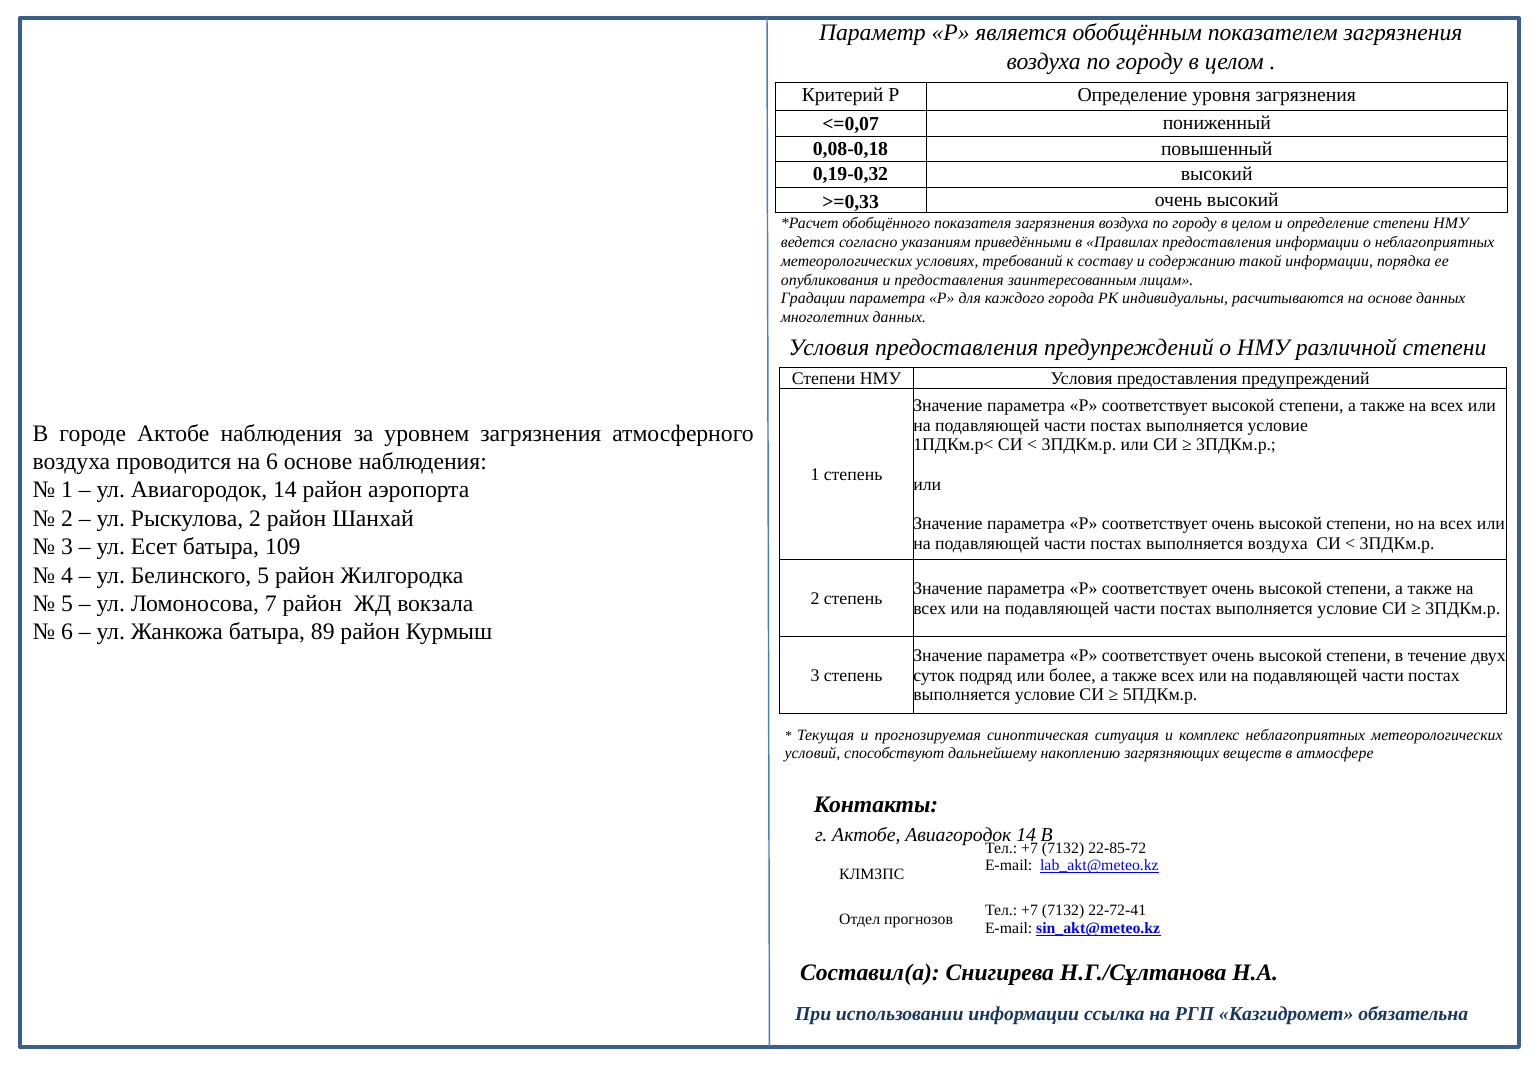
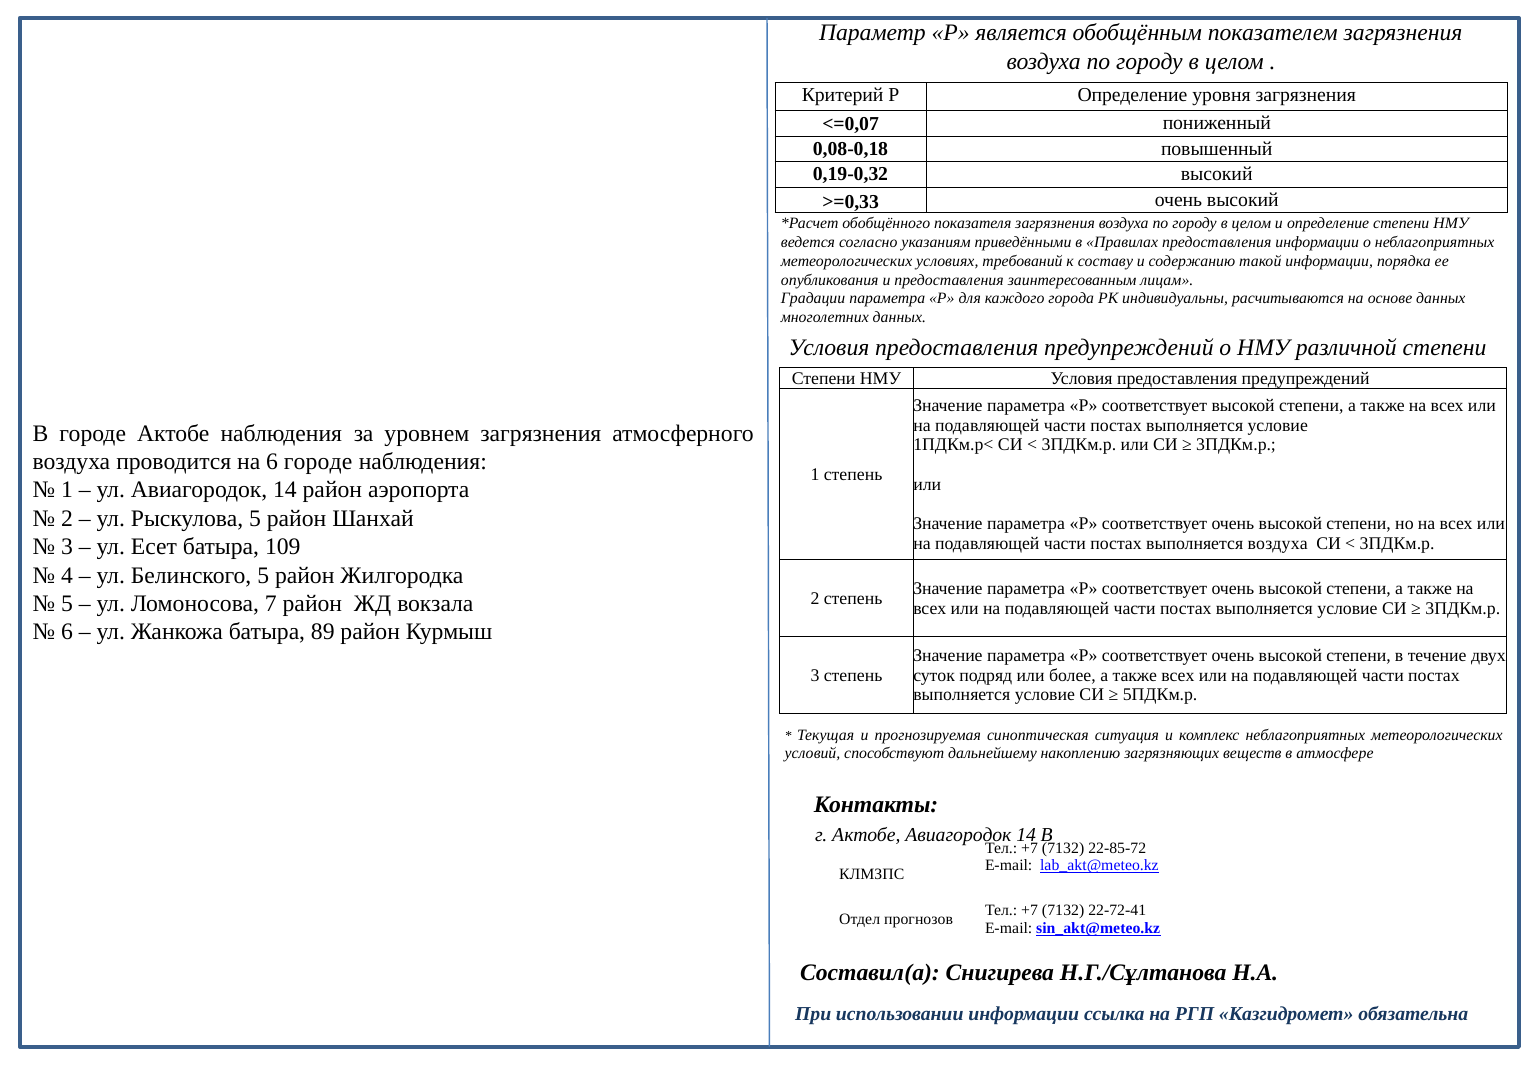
6 основе: основе -> городе
Рыскулова 2: 2 -> 5
